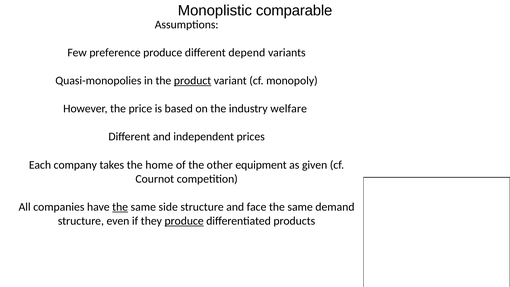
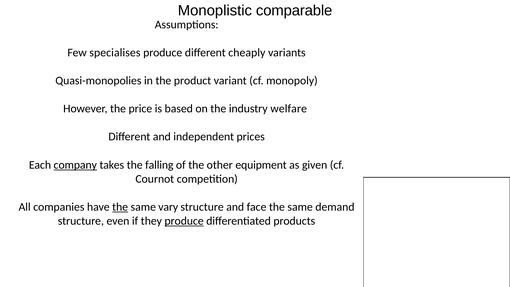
preference: preference -> specialises
depend: depend -> cheaply
product underline: present -> none
company underline: none -> present
home: home -> falling
side: side -> vary
